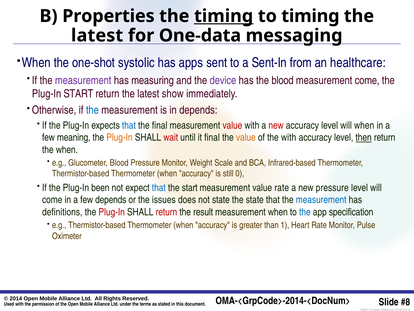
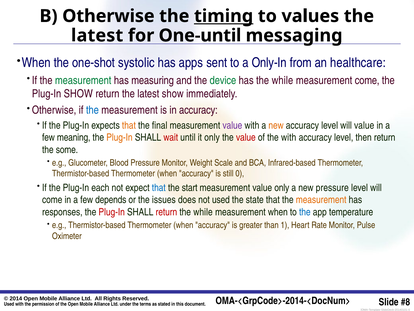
B Properties: Properties -> Otherwise
to timing: timing -> values
One-data: One-data -> One-until
Sent-In: Sent-In -> Only-In
measurement at (83, 80) colour: purple -> green
device colour: purple -> green
has the blood: blood -> while
Plug-In START: START -> SHOW
in depends: depends -> accuracy
that at (129, 125) colour: blue -> orange
value at (232, 125) colour: red -> purple
new at (276, 125) colour: red -> orange
will when: when -> value
it final: final -> only
value at (246, 137) colour: orange -> red
then underline: present -> none
the when: when -> some
been: been -> each
value rate: rate -> only
not state: state -> used
measurement at (321, 200) colour: blue -> orange
definitions: definitions -> responses
result at (203, 212): result -> while
specification: specification -> temperature
